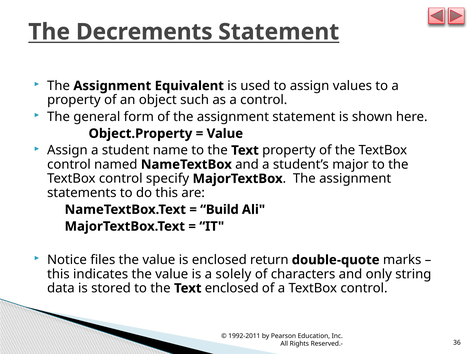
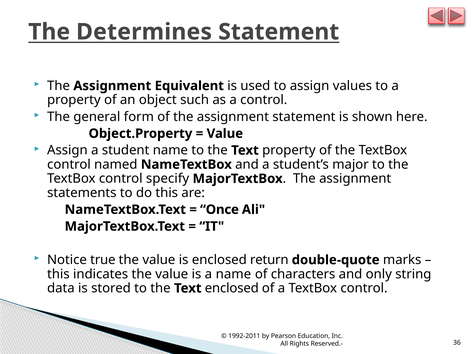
Decrements: Decrements -> Determines
Build: Build -> Once
files: files -> true
a solely: solely -> name
